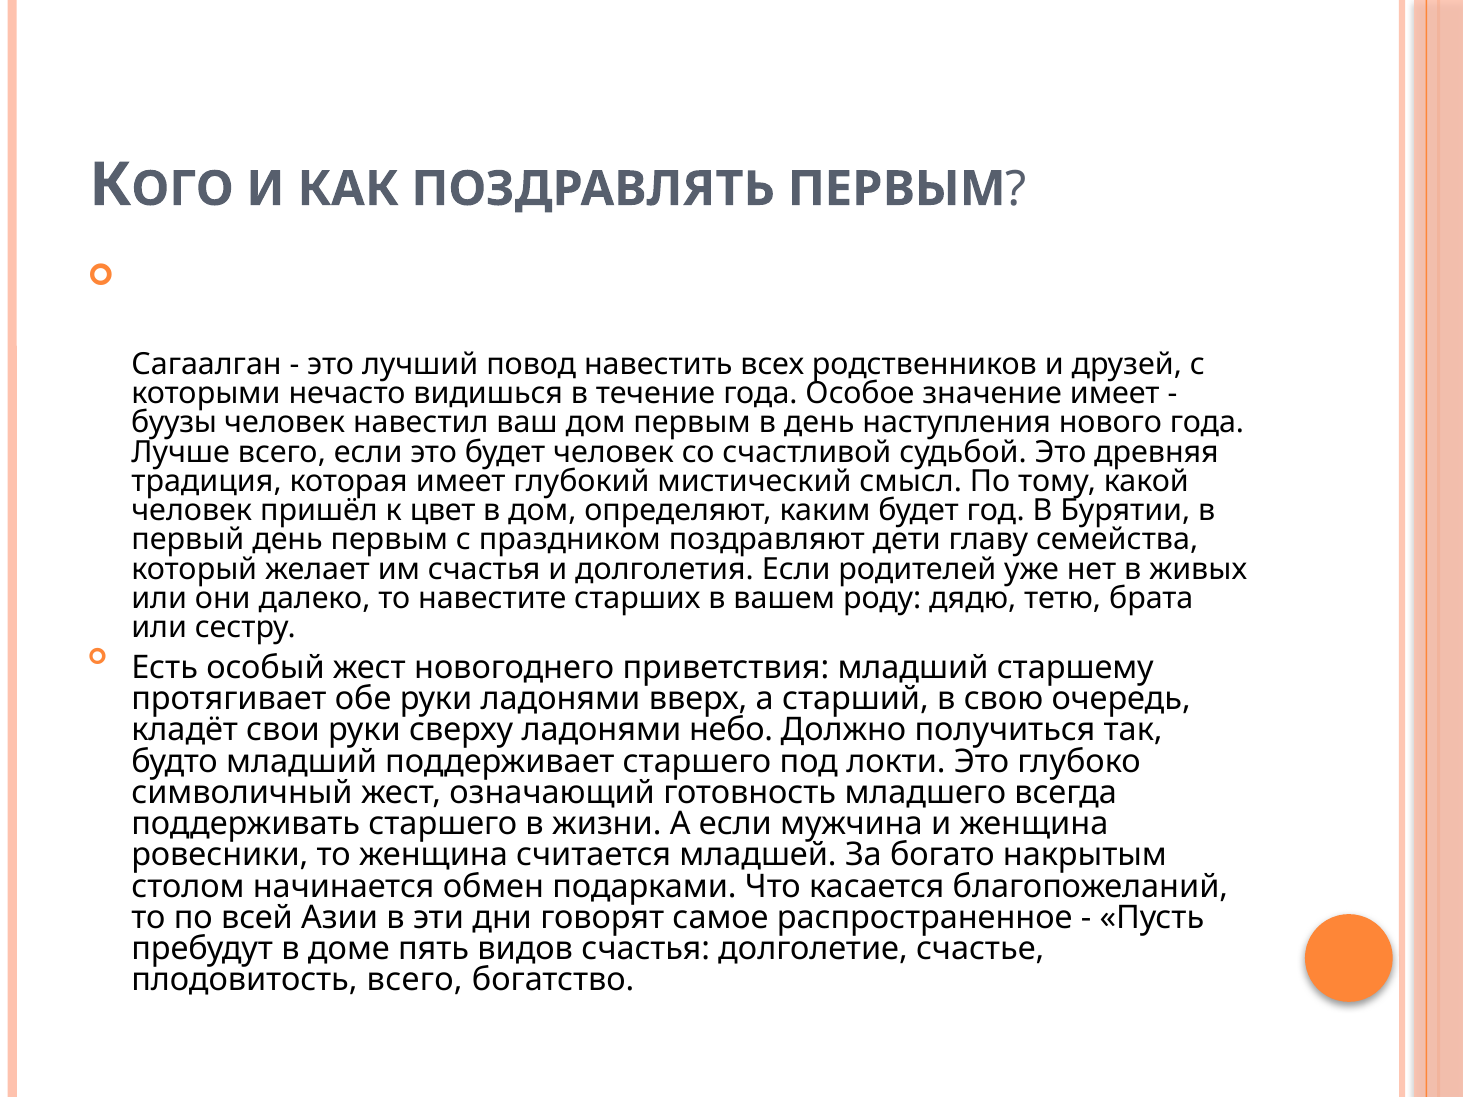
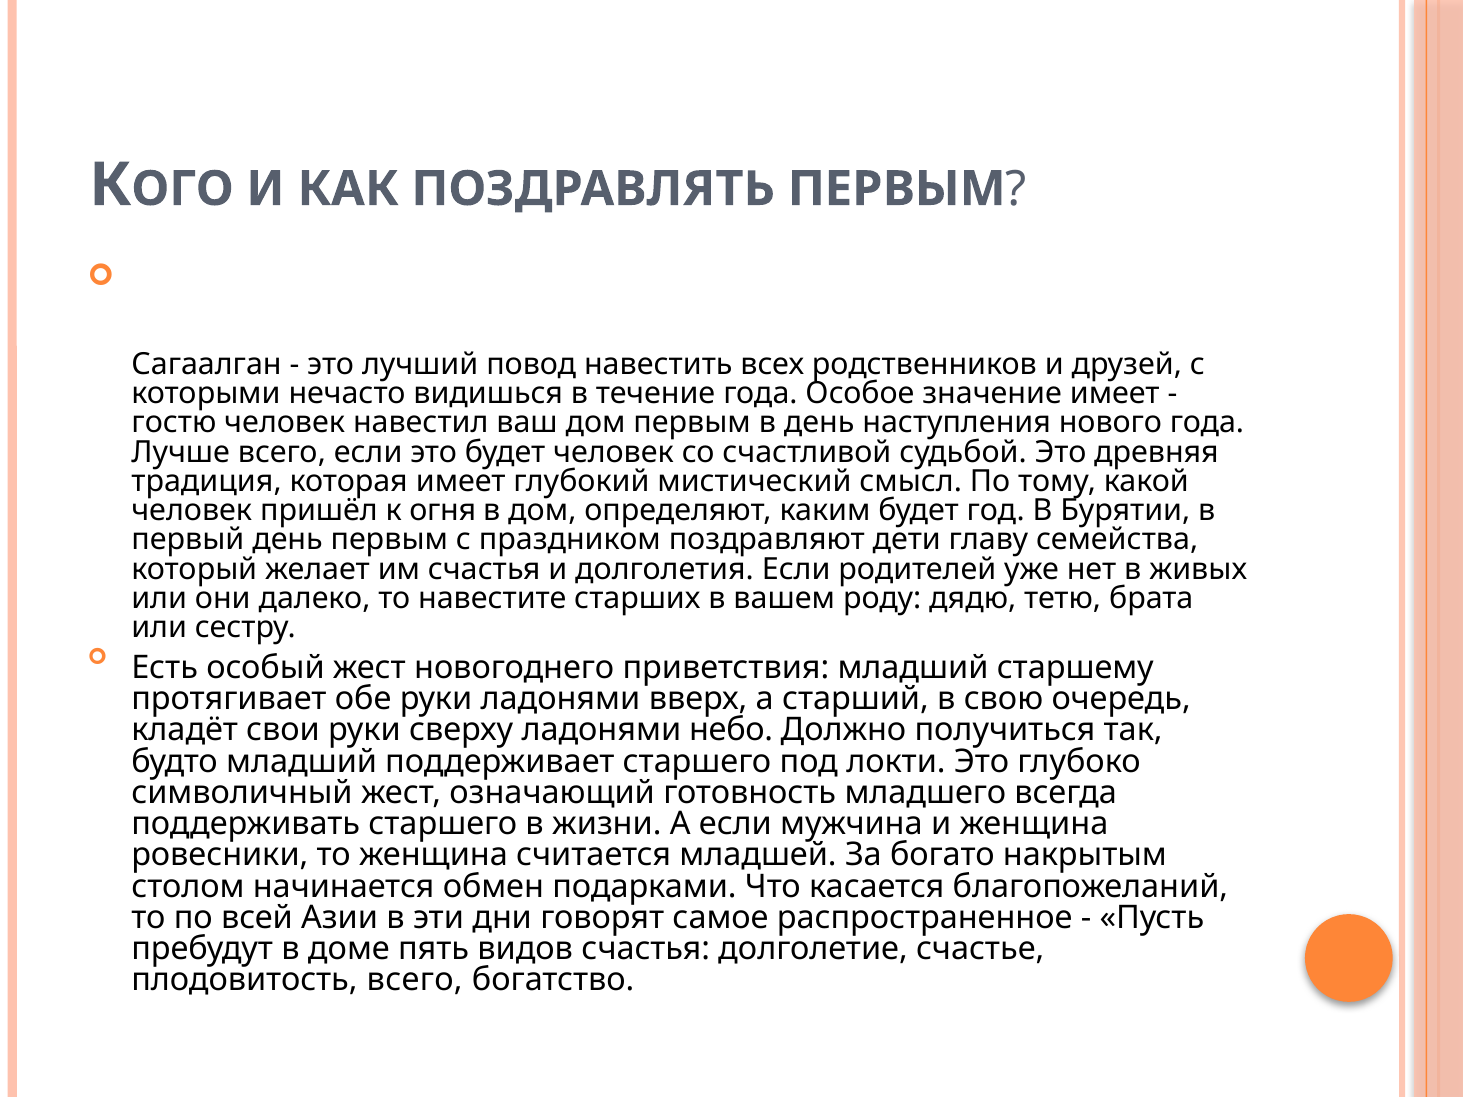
буузы: буузы -> гостю
цвет: цвет -> огня
